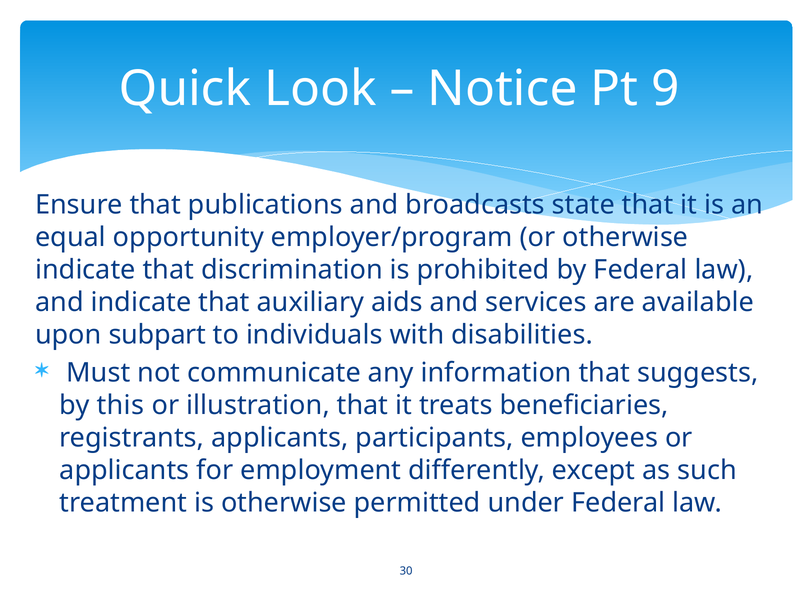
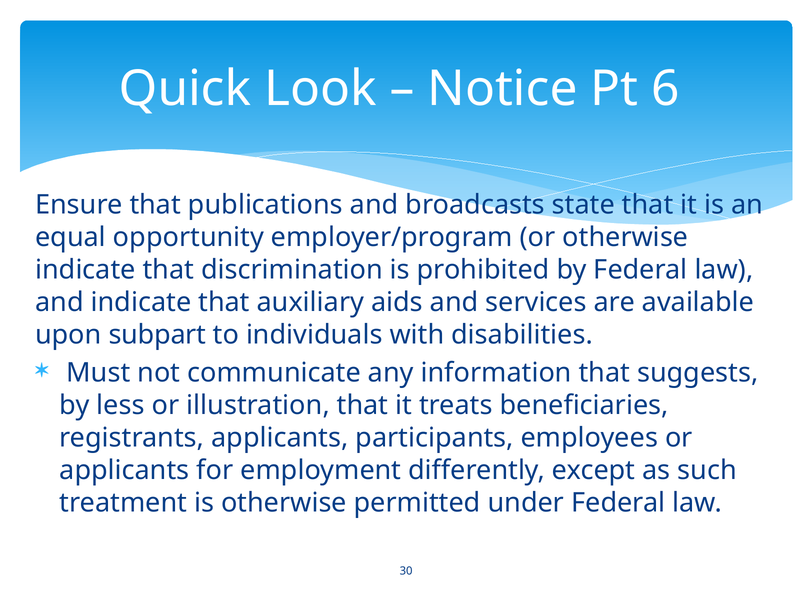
9: 9 -> 6
this: this -> less
